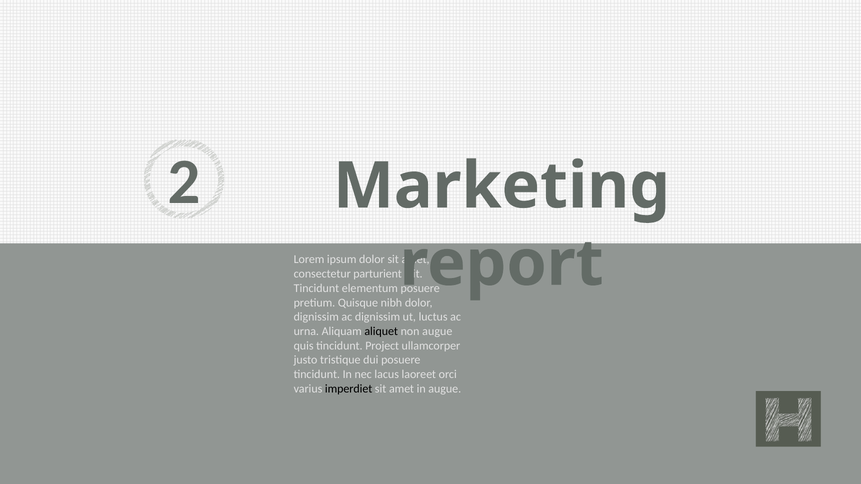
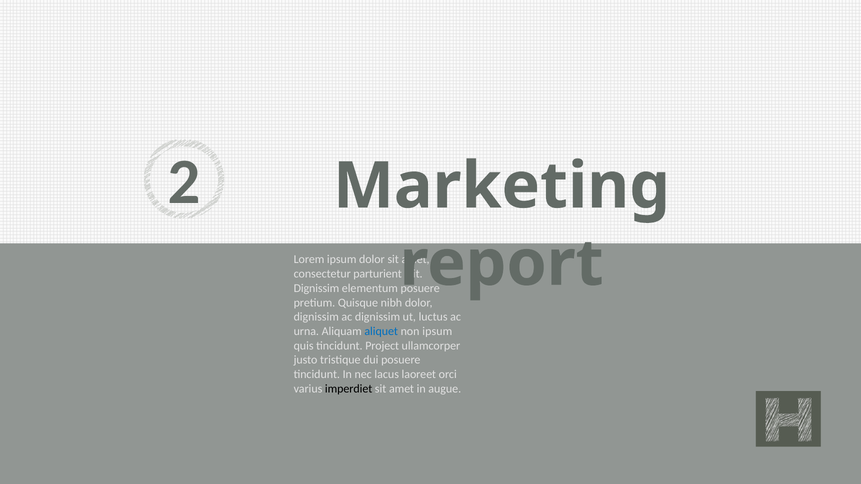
Tincidunt at (316, 288): Tincidunt -> Dignissim
aliquet colour: black -> blue
non augue: augue -> ipsum
